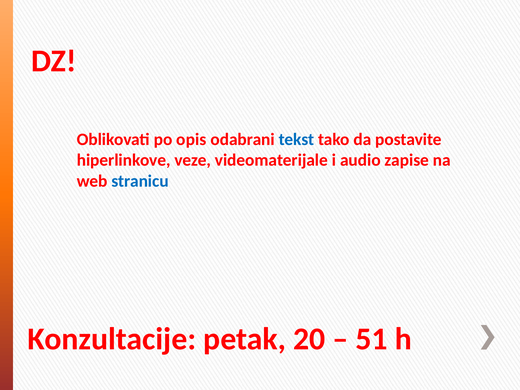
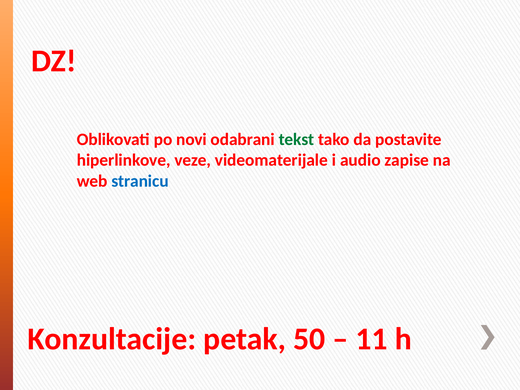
opis: opis -> novi
tekst colour: blue -> green
20: 20 -> 50
51: 51 -> 11
